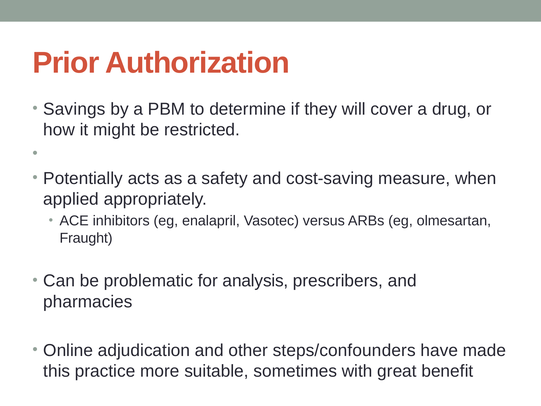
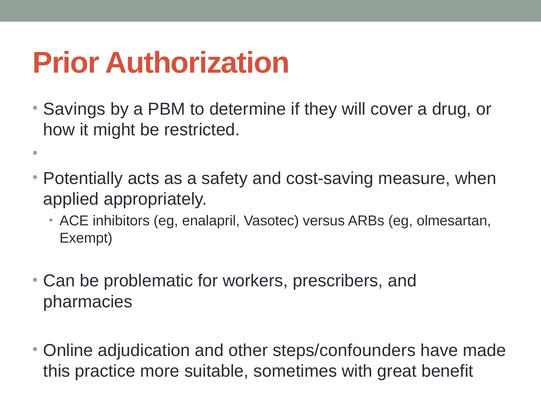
Fraught: Fraught -> Exempt
analysis: analysis -> workers
